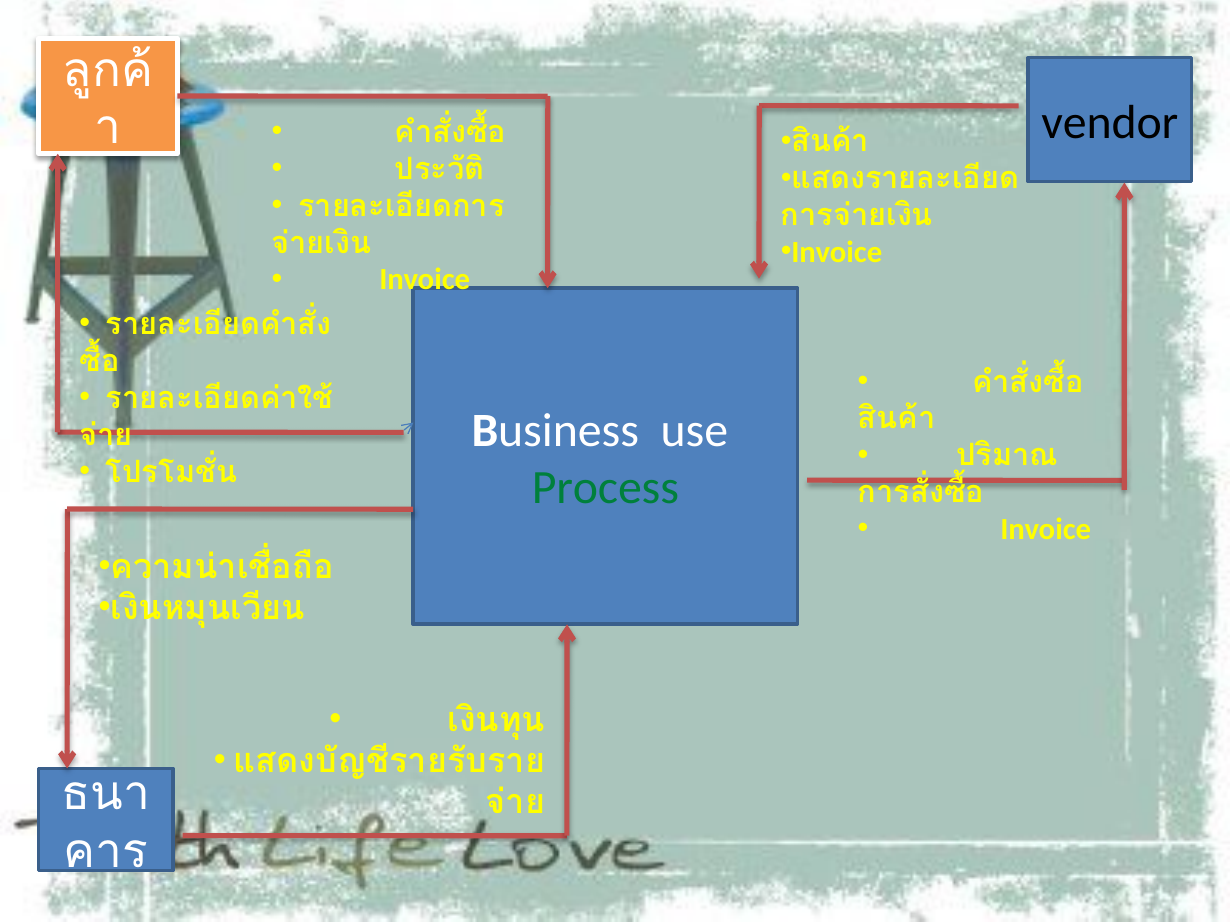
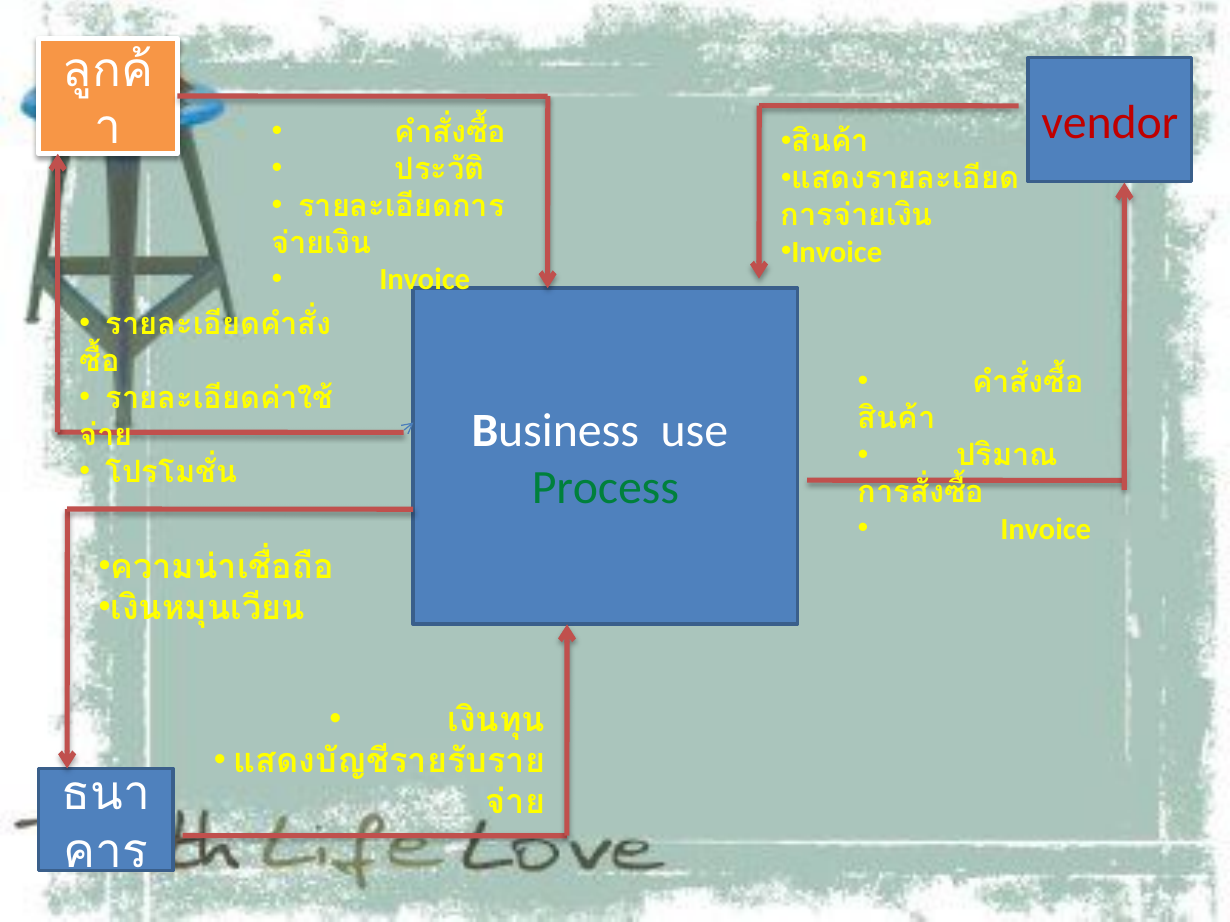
vendor colour: black -> red
